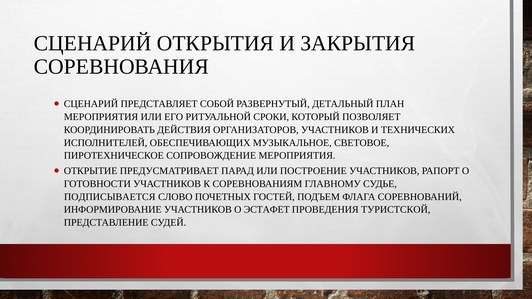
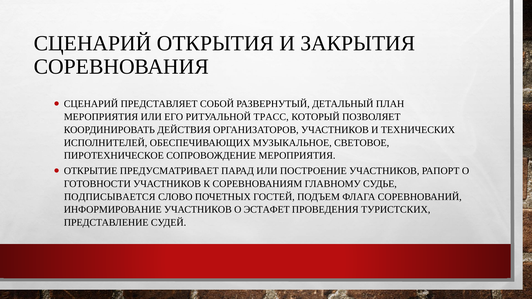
СРОКИ: СРОКИ -> ТРАСС
ТУРИСТСКОЙ: ТУРИСТСКОЙ -> ТУРИСТСКИХ
